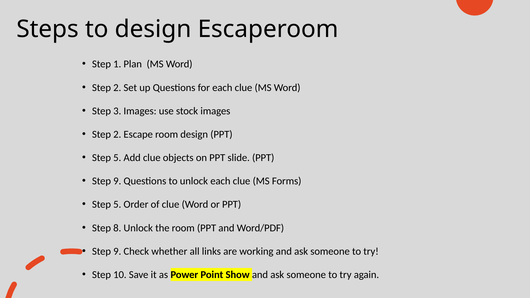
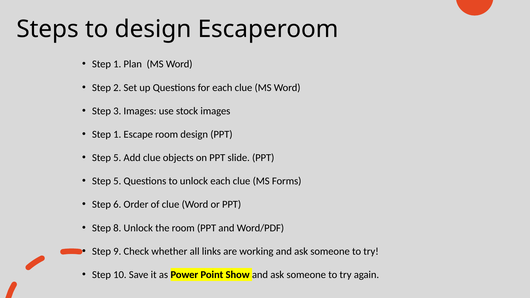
2 at (117, 134): 2 -> 1
9 at (117, 181): 9 -> 5
5 at (117, 205): 5 -> 6
